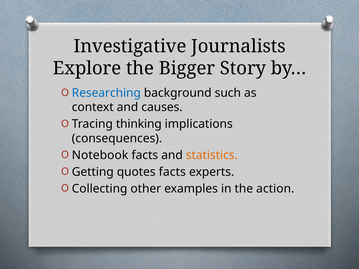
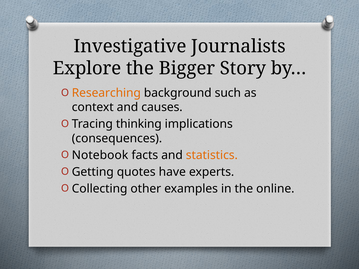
Researching colour: blue -> orange
quotes facts: facts -> have
action: action -> online
